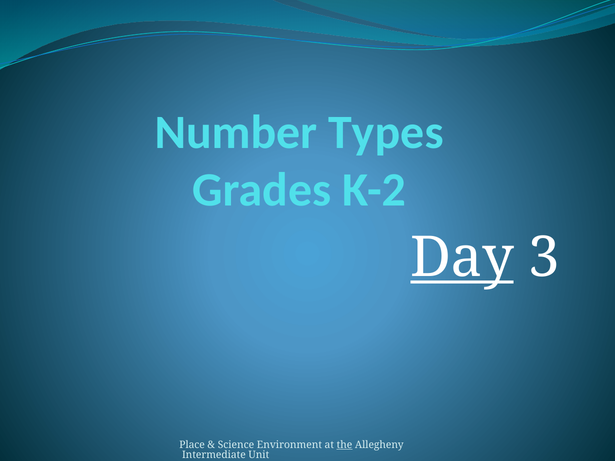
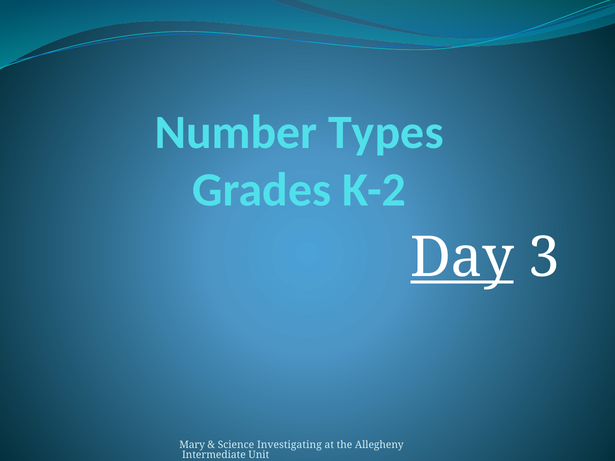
Place: Place -> Mary
Environment: Environment -> Investigating
the underline: present -> none
